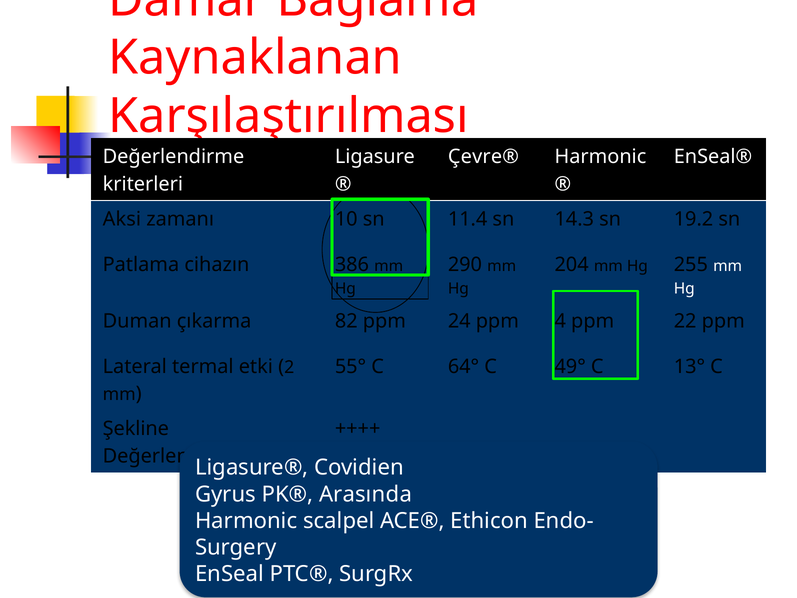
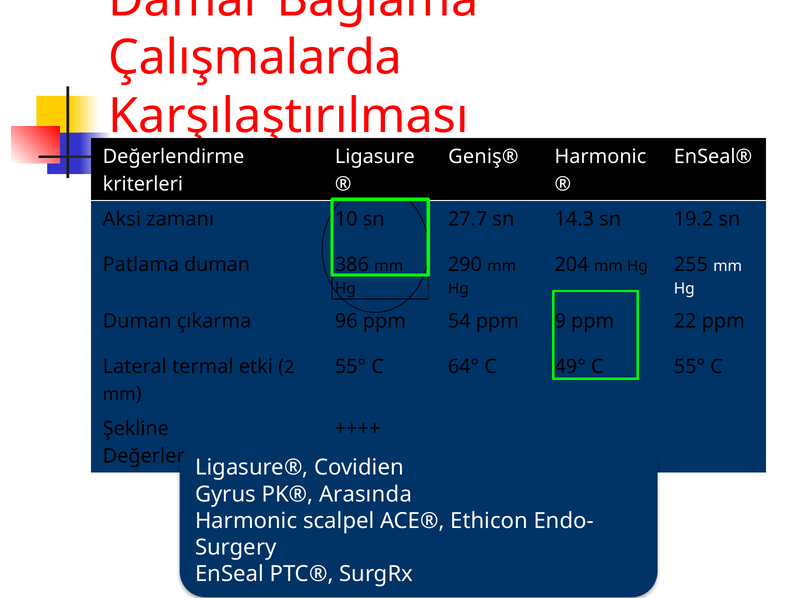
Kaynaklanan: Kaynaklanan -> Çalışmalarda
Çevre®: Çevre® -> Geniş®
11.4: 11.4 -> 27.7
Patlama cihazın: cihazın -> duman
82: 82 -> 96
24: 24 -> 54
4: 4 -> 9
C 13°: 13° -> 55°
